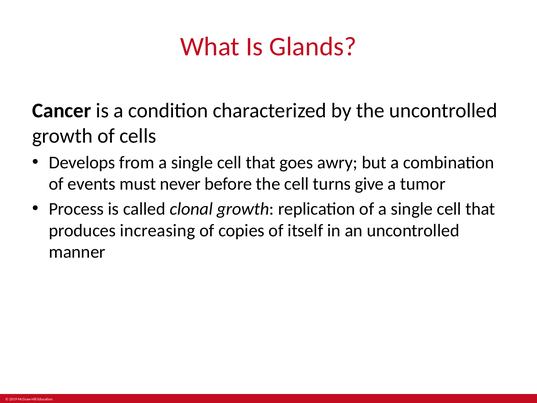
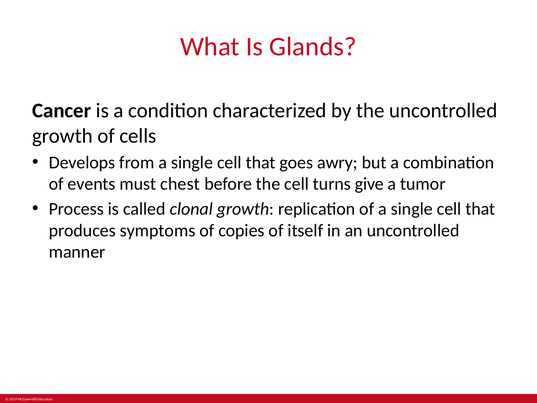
never: never -> chest
increasing: increasing -> symptoms
